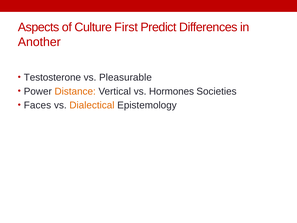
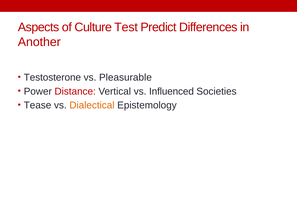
First: First -> Test
Distance colour: orange -> red
Hormones: Hormones -> Influenced
Faces: Faces -> Tease
